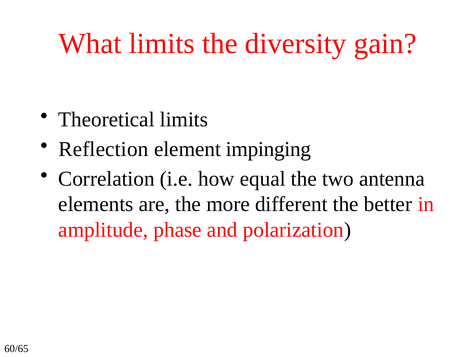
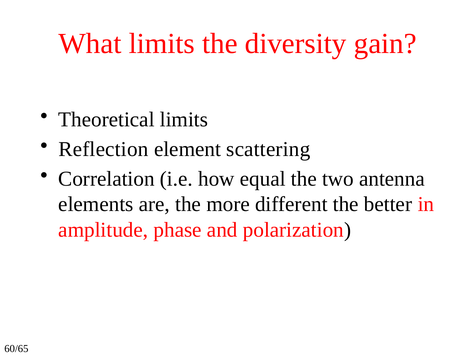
impinging: impinging -> scattering
